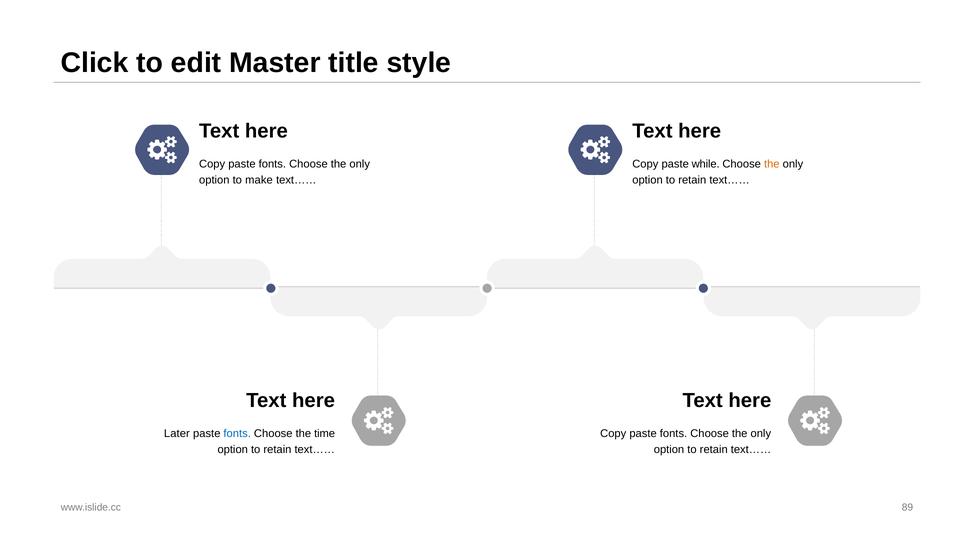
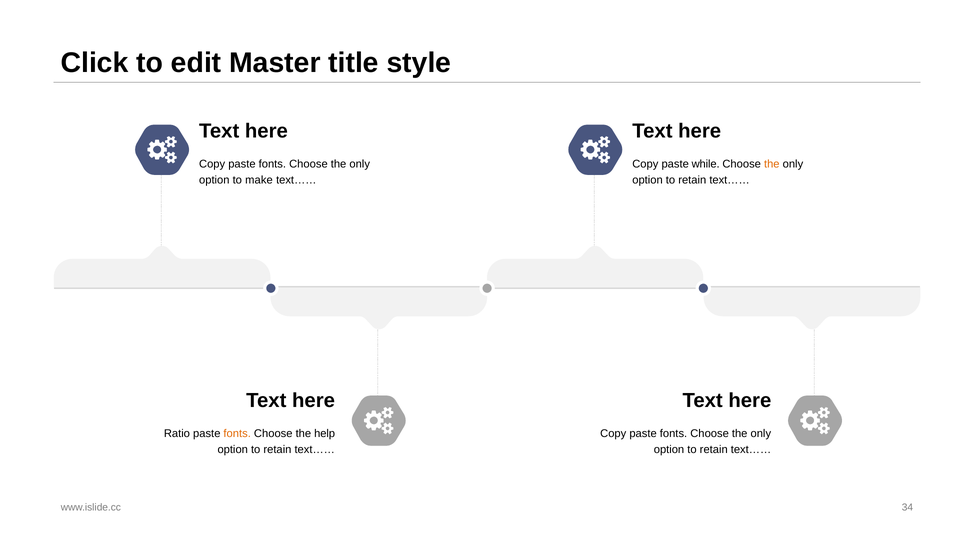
Later: Later -> Ratio
fonts at (237, 433) colour: blue -> orange
time: time -> help
89: 89 -> 34
